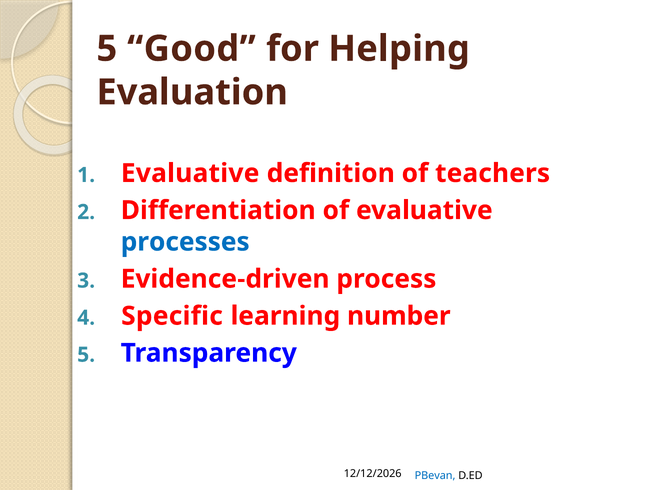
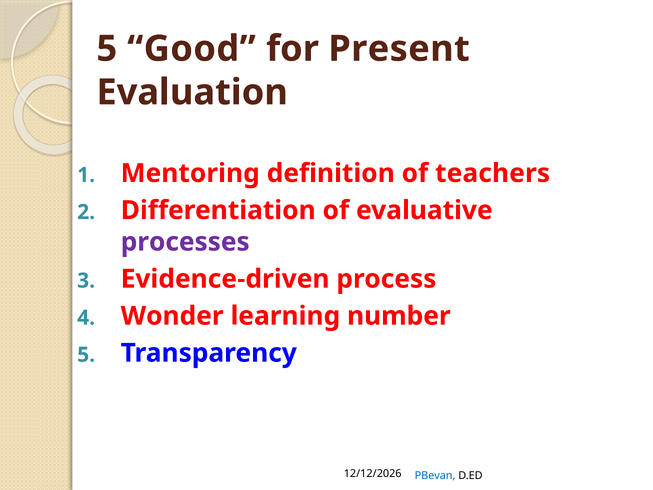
Helping: Helping -> Present
Evaluative at (190, 173): Evaluative -> Mentoring
processes colour: blue -> purple
Specific: Specific -> Wonder
